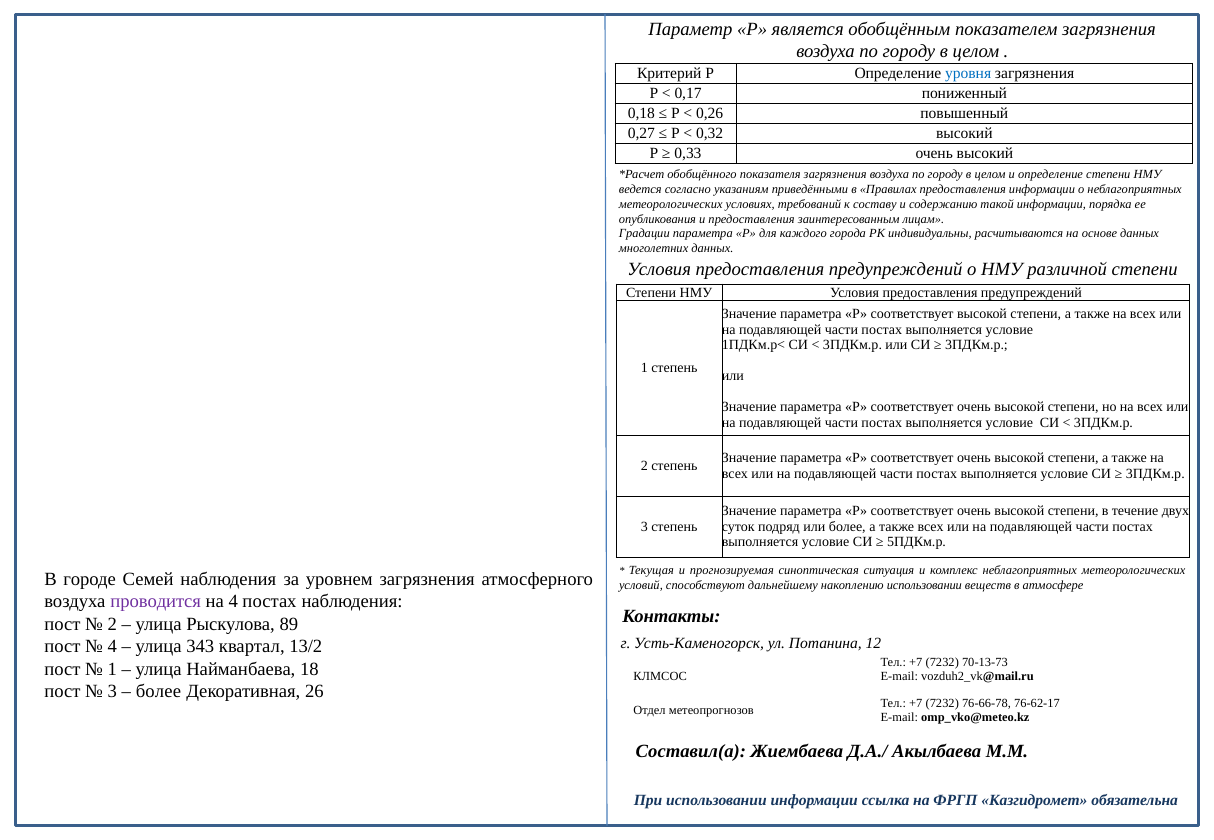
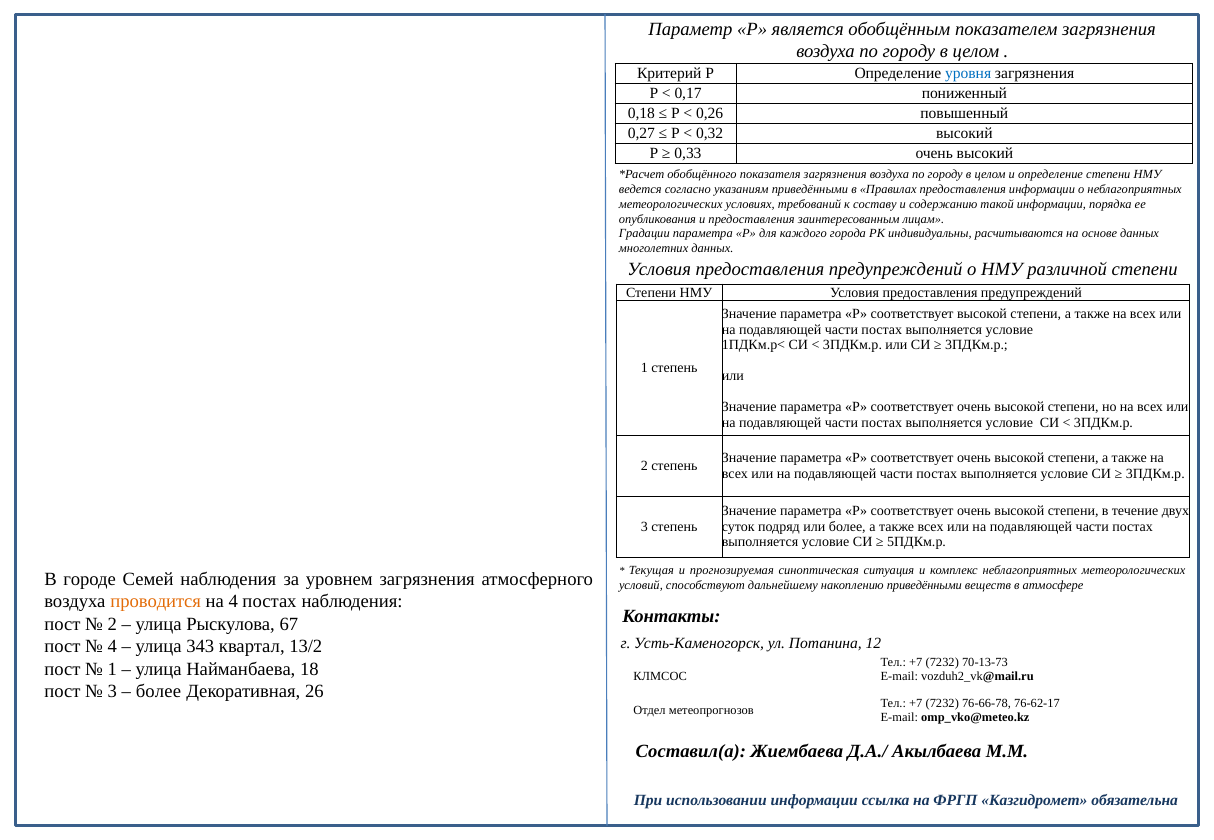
накоплению использовании: использовании -> приведёнными
проводится colour: purple -> orange
89: 89 -> 67
